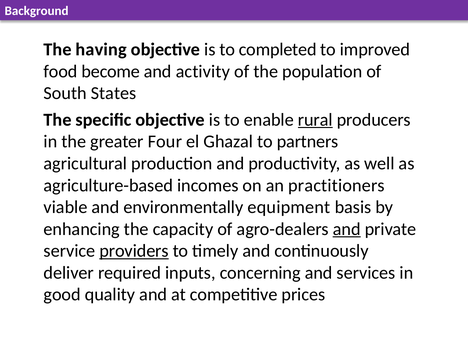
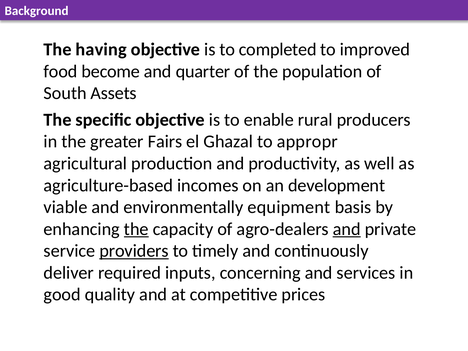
activity: activity -> quarter
States: States -> Assets
rural underline: present -> none
Four: Four -> Fairs
partners: partners -> appropr
practitioners: practitioners -> development
the at (136, 229) underline: none -> present
